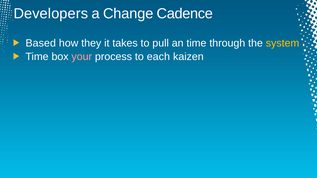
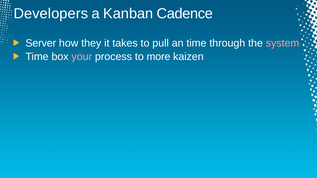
Change: Change -> Kanban
Based: Based -> Server
system colour: yellow -> pink
each: each -> more
